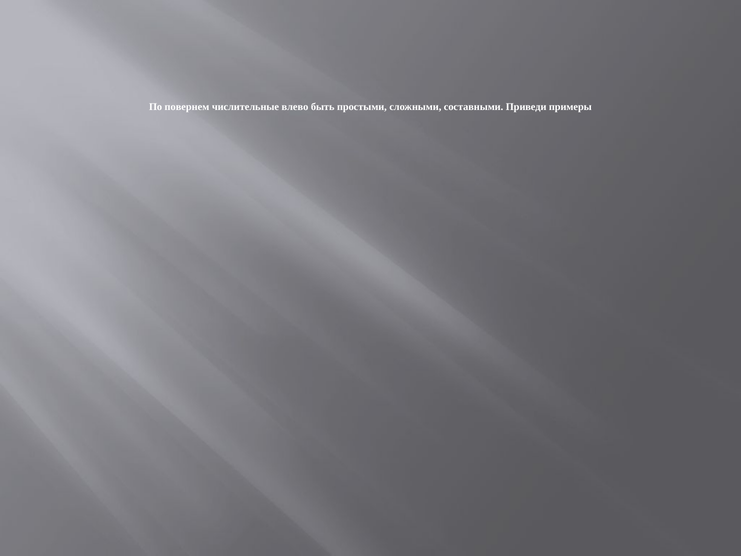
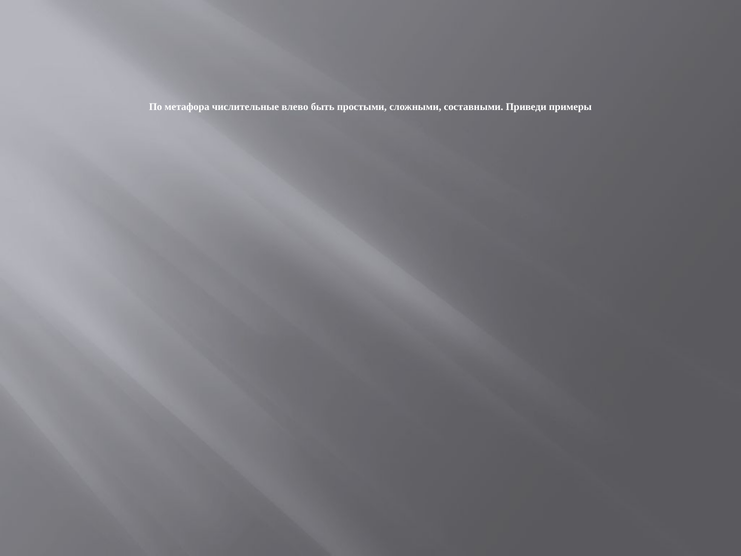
повернем: повернем -> метафора
